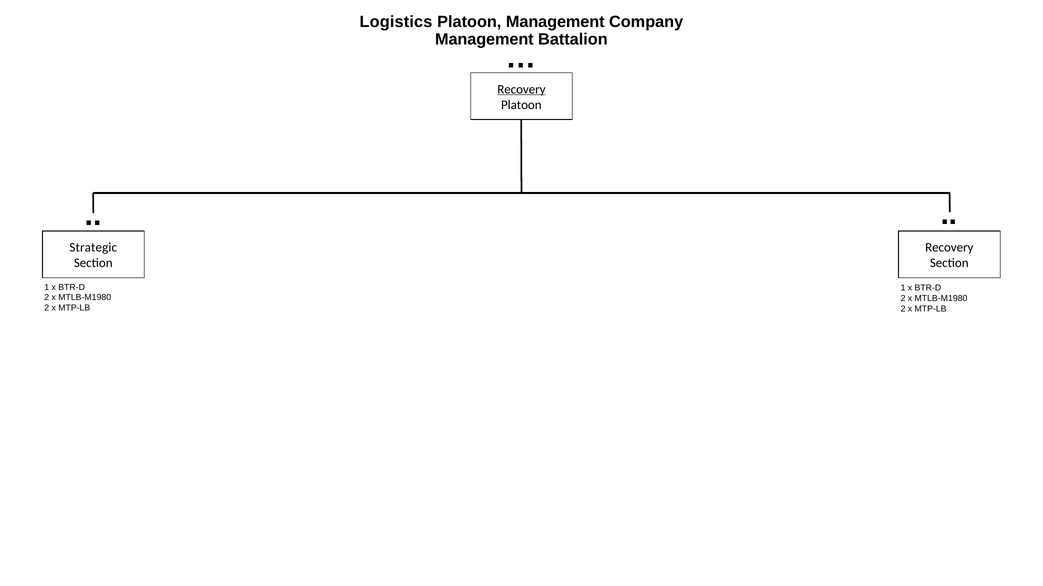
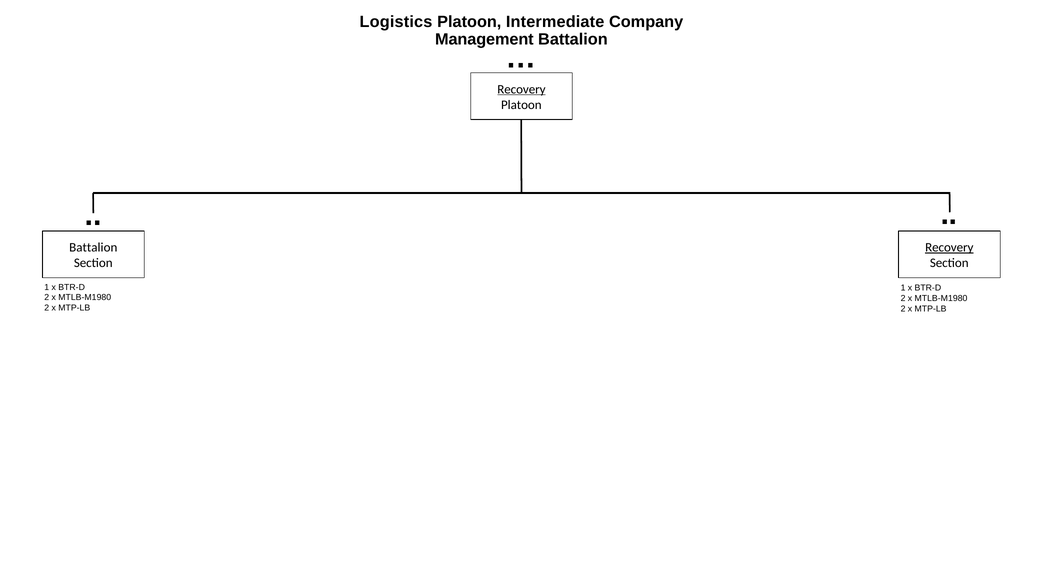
Platoon Management: Management -> Intermediate
Strategic at (93, 248): Strategic -> Battalion
Recovery at (949, 248) underline: none -> present
